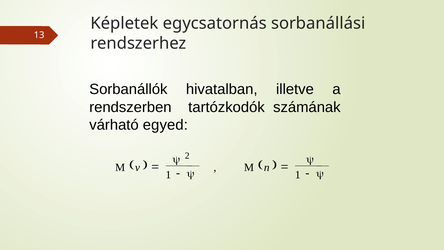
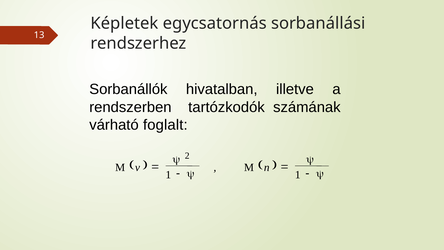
egyed: egyed -> foglalt
